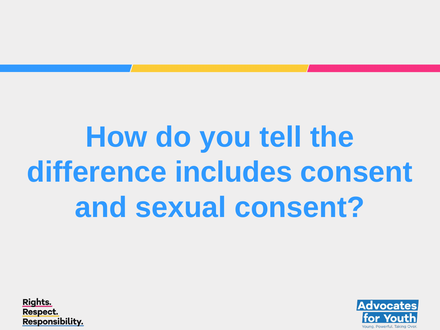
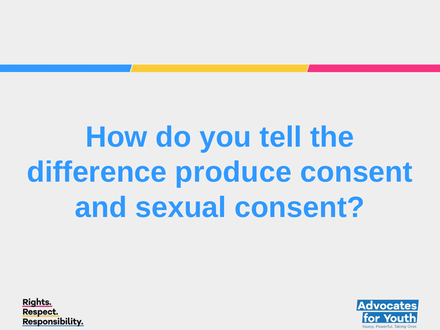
includes: includes -> produce
